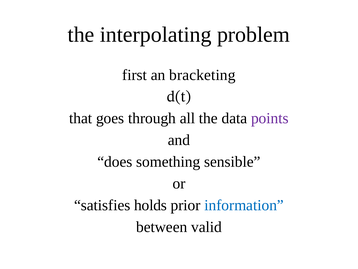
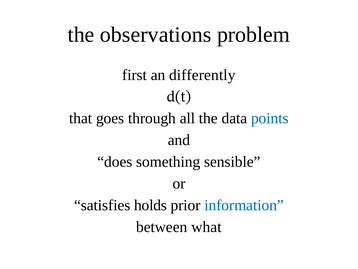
interpolating: interpolating -> observations
bracketing: bracketing -> differently
points colour: purple -> blue
valid: valid -> what
